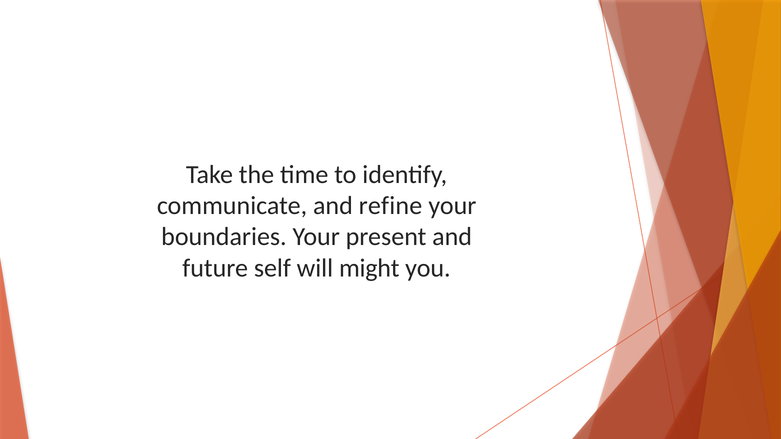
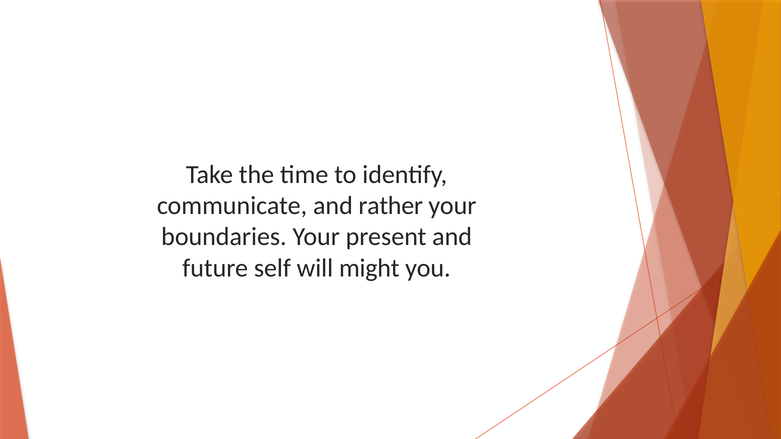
refine: refine -> rather
